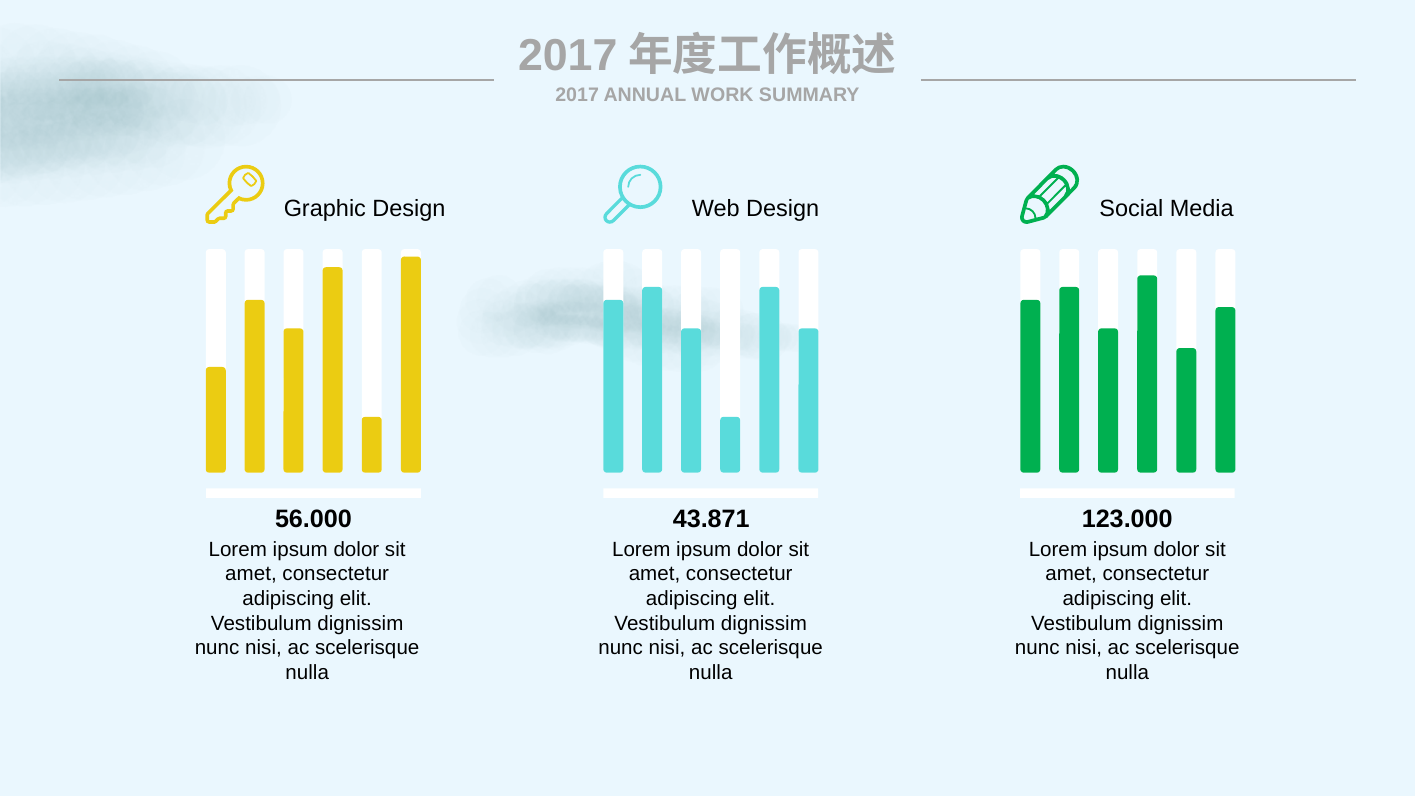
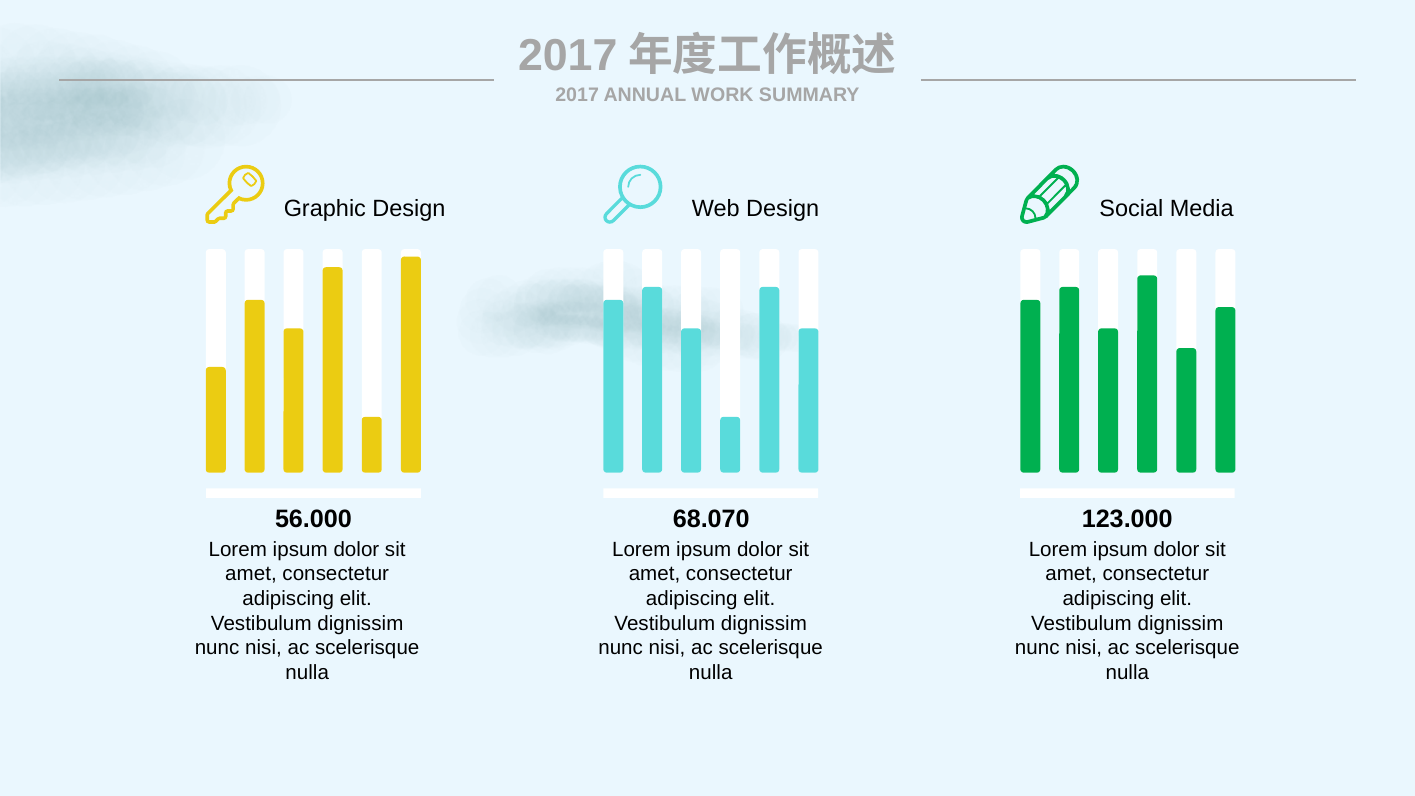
43.871: 43.871 -> 68.070
